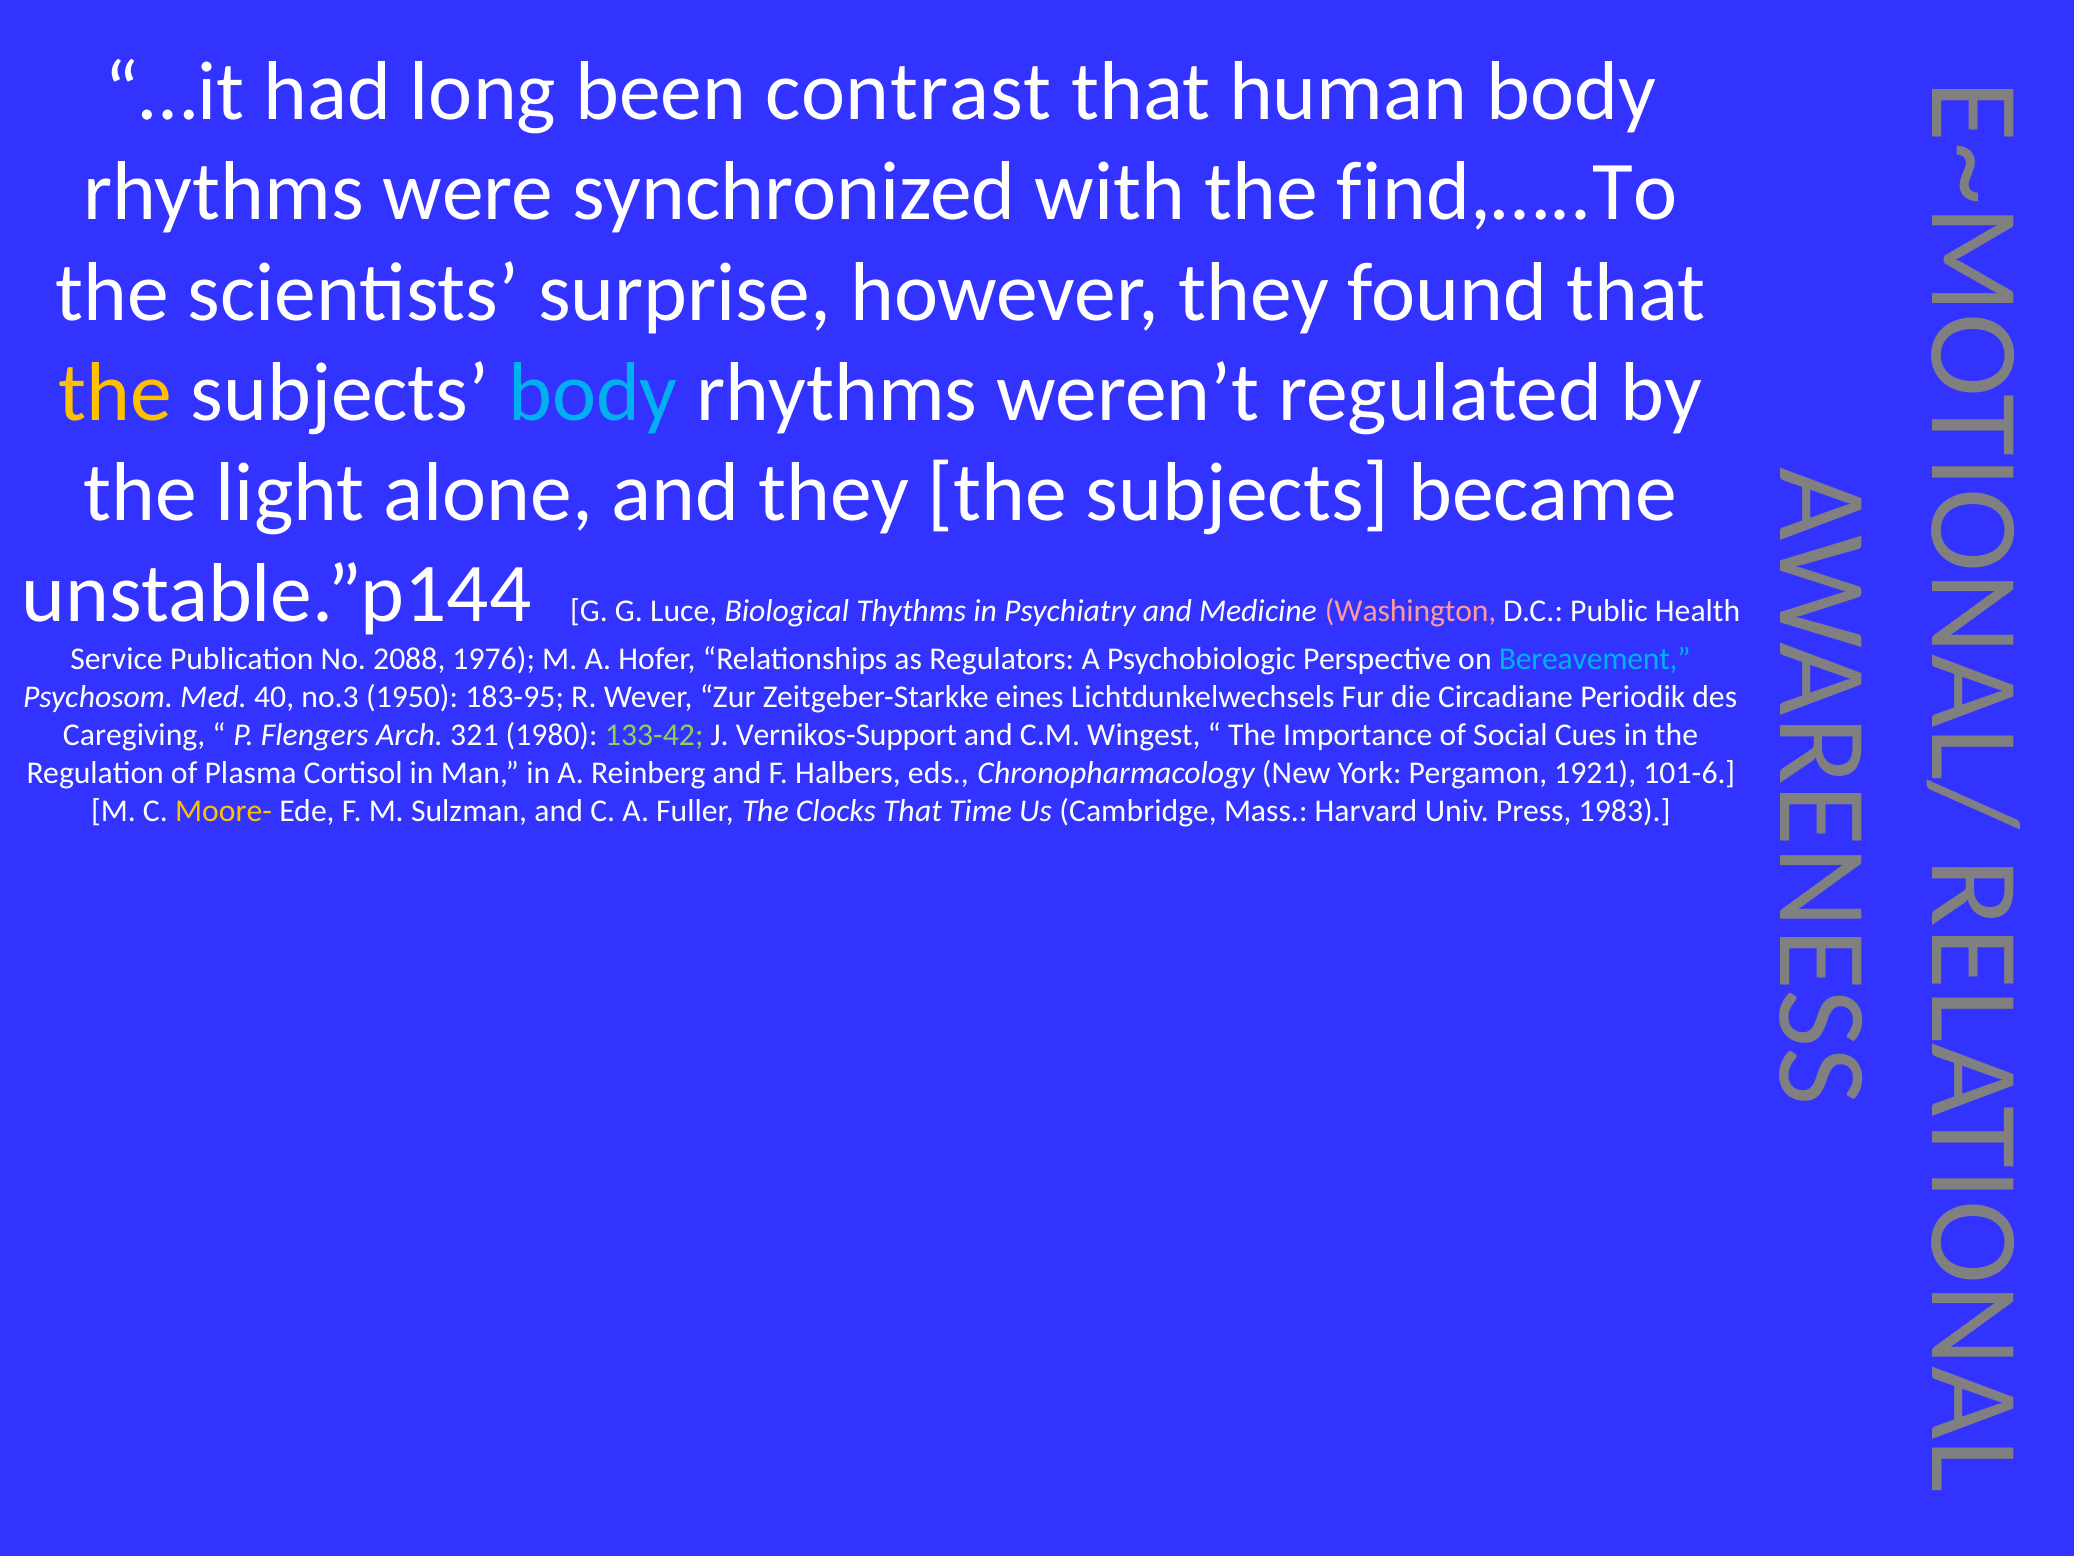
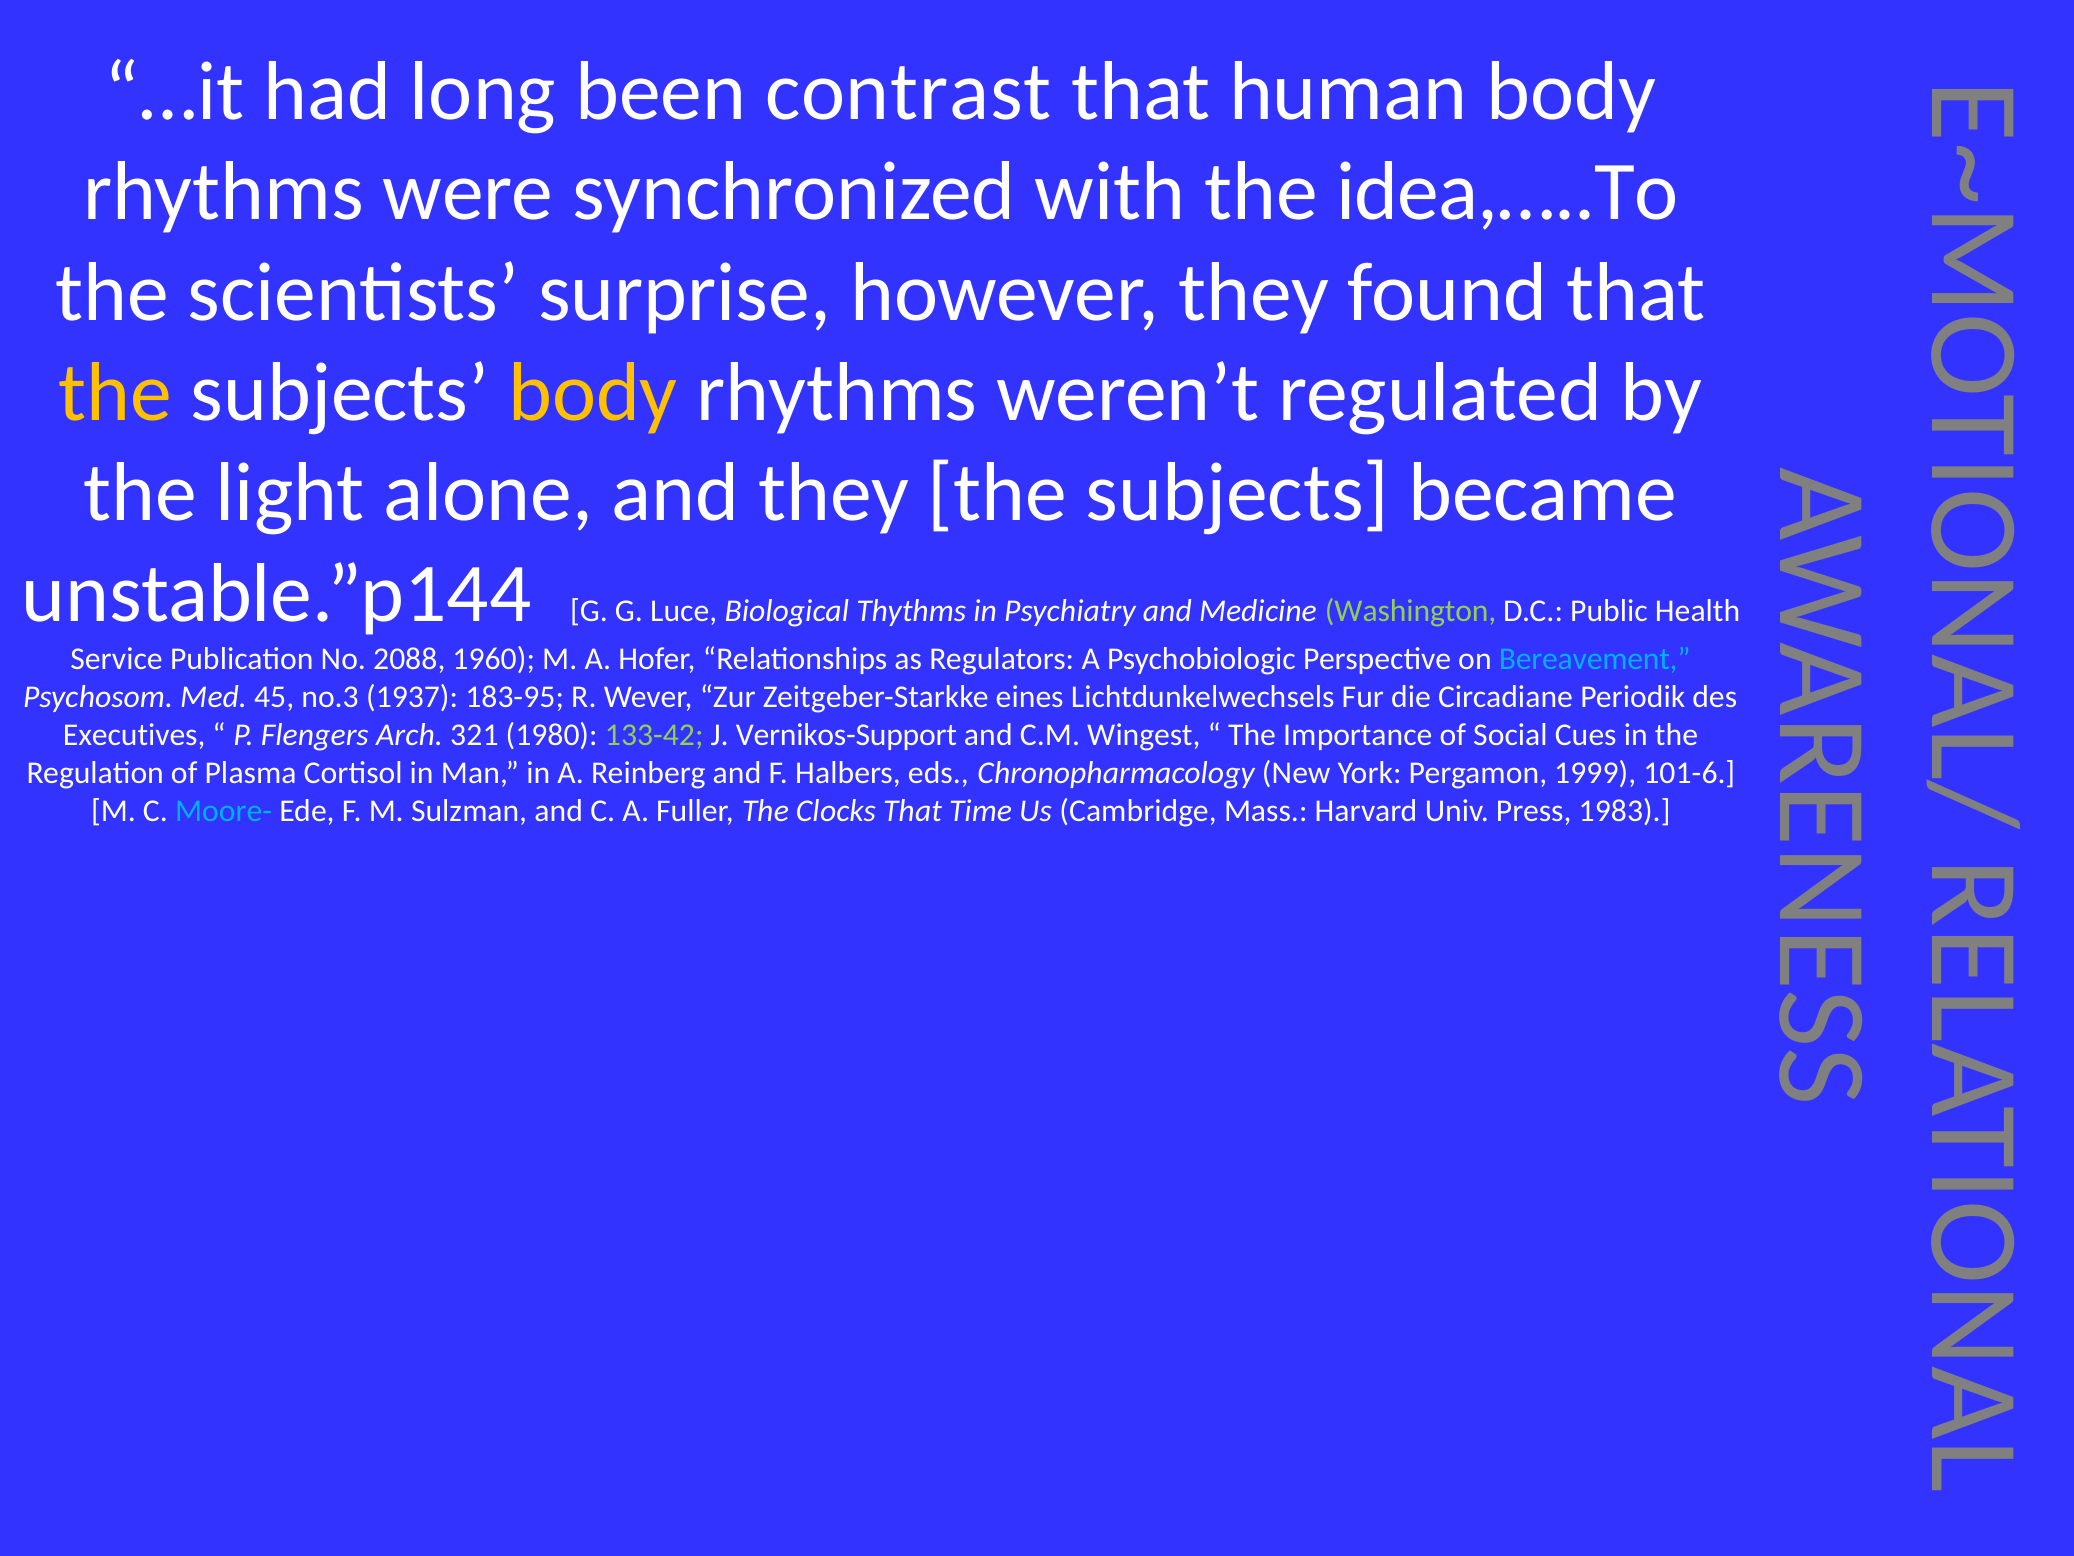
find,…..To: find,…..To -> idea,…..To
body at (593, 393) colour: light blue -> yellow
Washington colour: pink -> light green
1976: 1976 -> 1960
40: 40 -> 45
1950: 1950 -> 1937
Caregiving: Caregiving -> Executives
1921: 1921 -> 1999
Moore- colour: yellow -> light blue
